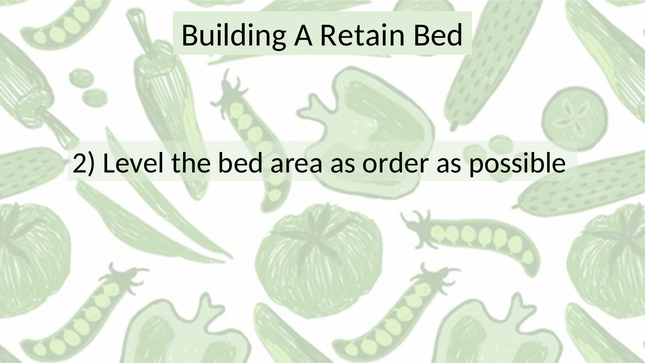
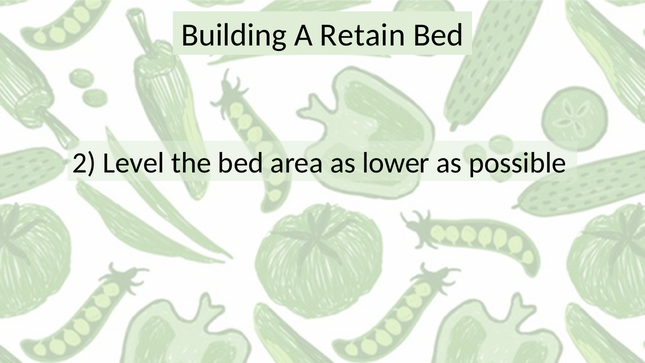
order: order -> lower
